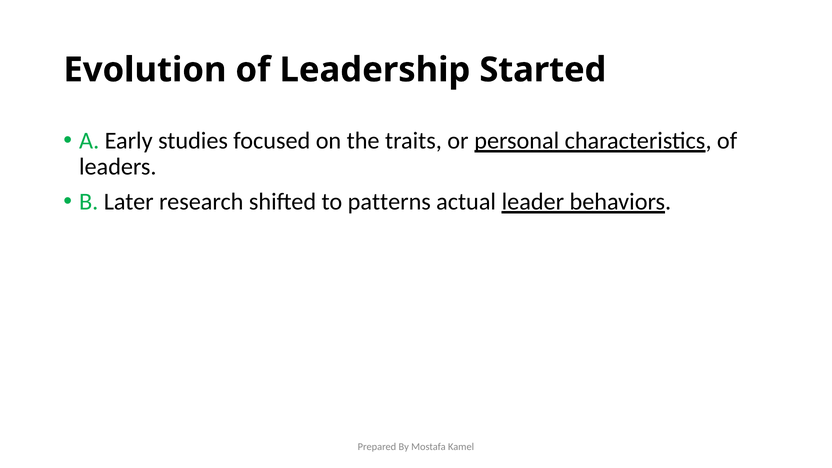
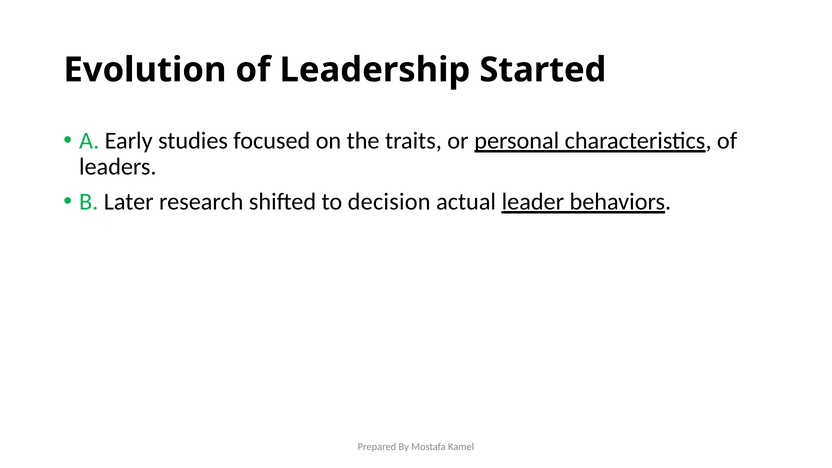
patterns: patterns -> decision
